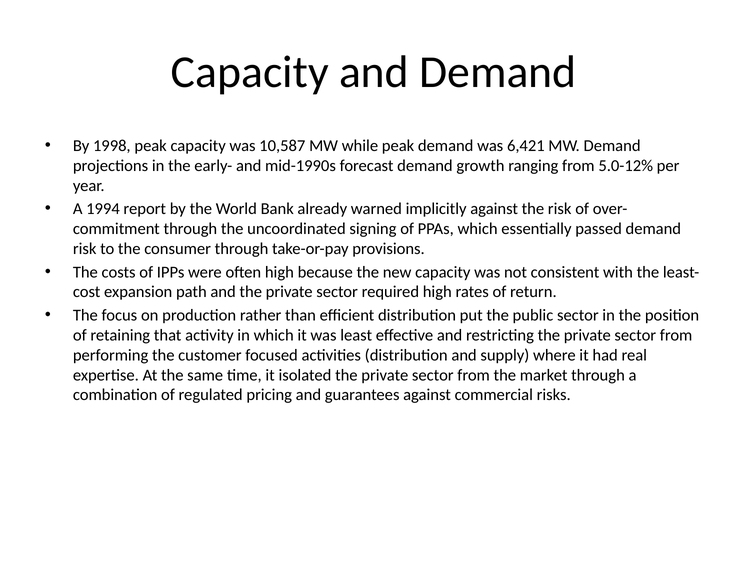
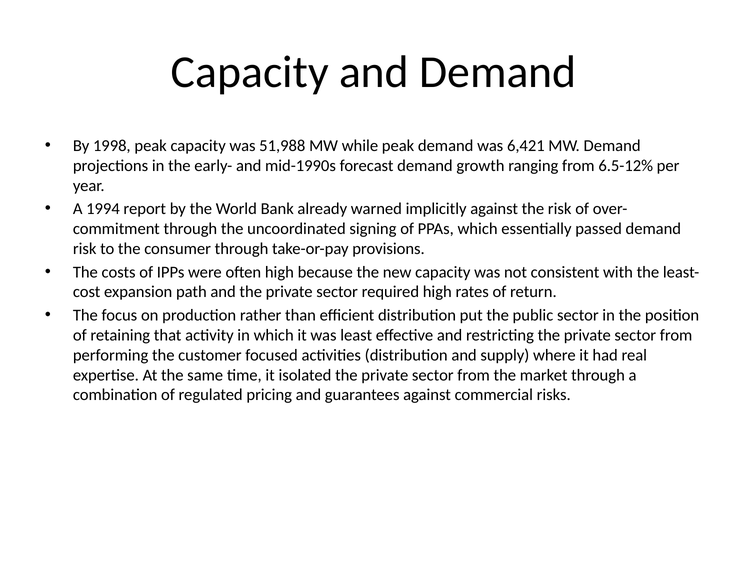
10,587: 10,587 -> 51,988
5.0-12%: 5.0-12% -> 6.5-12%
